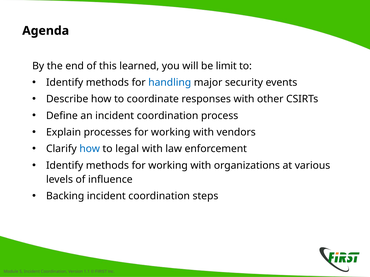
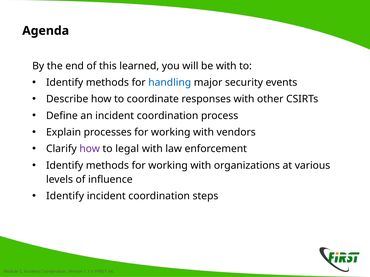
be limit: limit -> with
how at (90, 149) colour: blue -> purple
Backing at (65, 196): Backing -> Identify
